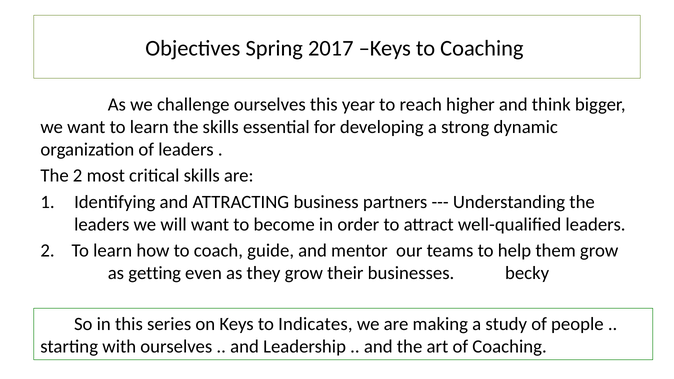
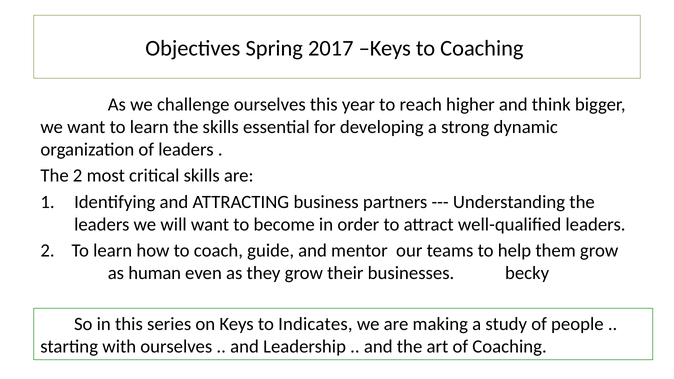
getting: getting -> human
